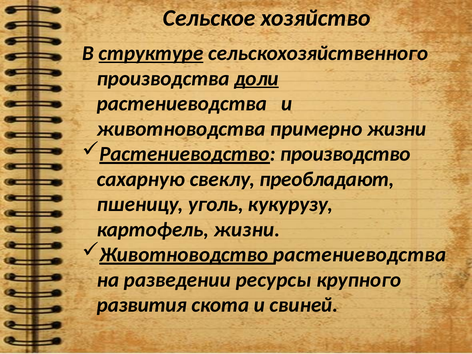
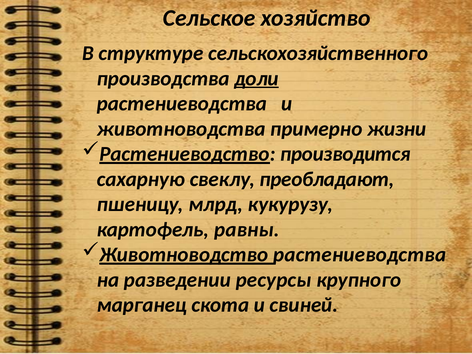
структуре underline: present -> none
производство: производство -> производится
уголь: уголь -> млрд
картофель жизни: жизни -> равны
развития: развития -> марганец
